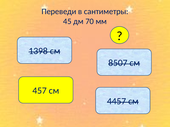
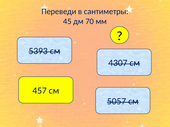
1398: 1398 -> 5393
8507: 8507 -> 4307
4457: 4457 -> 5057
